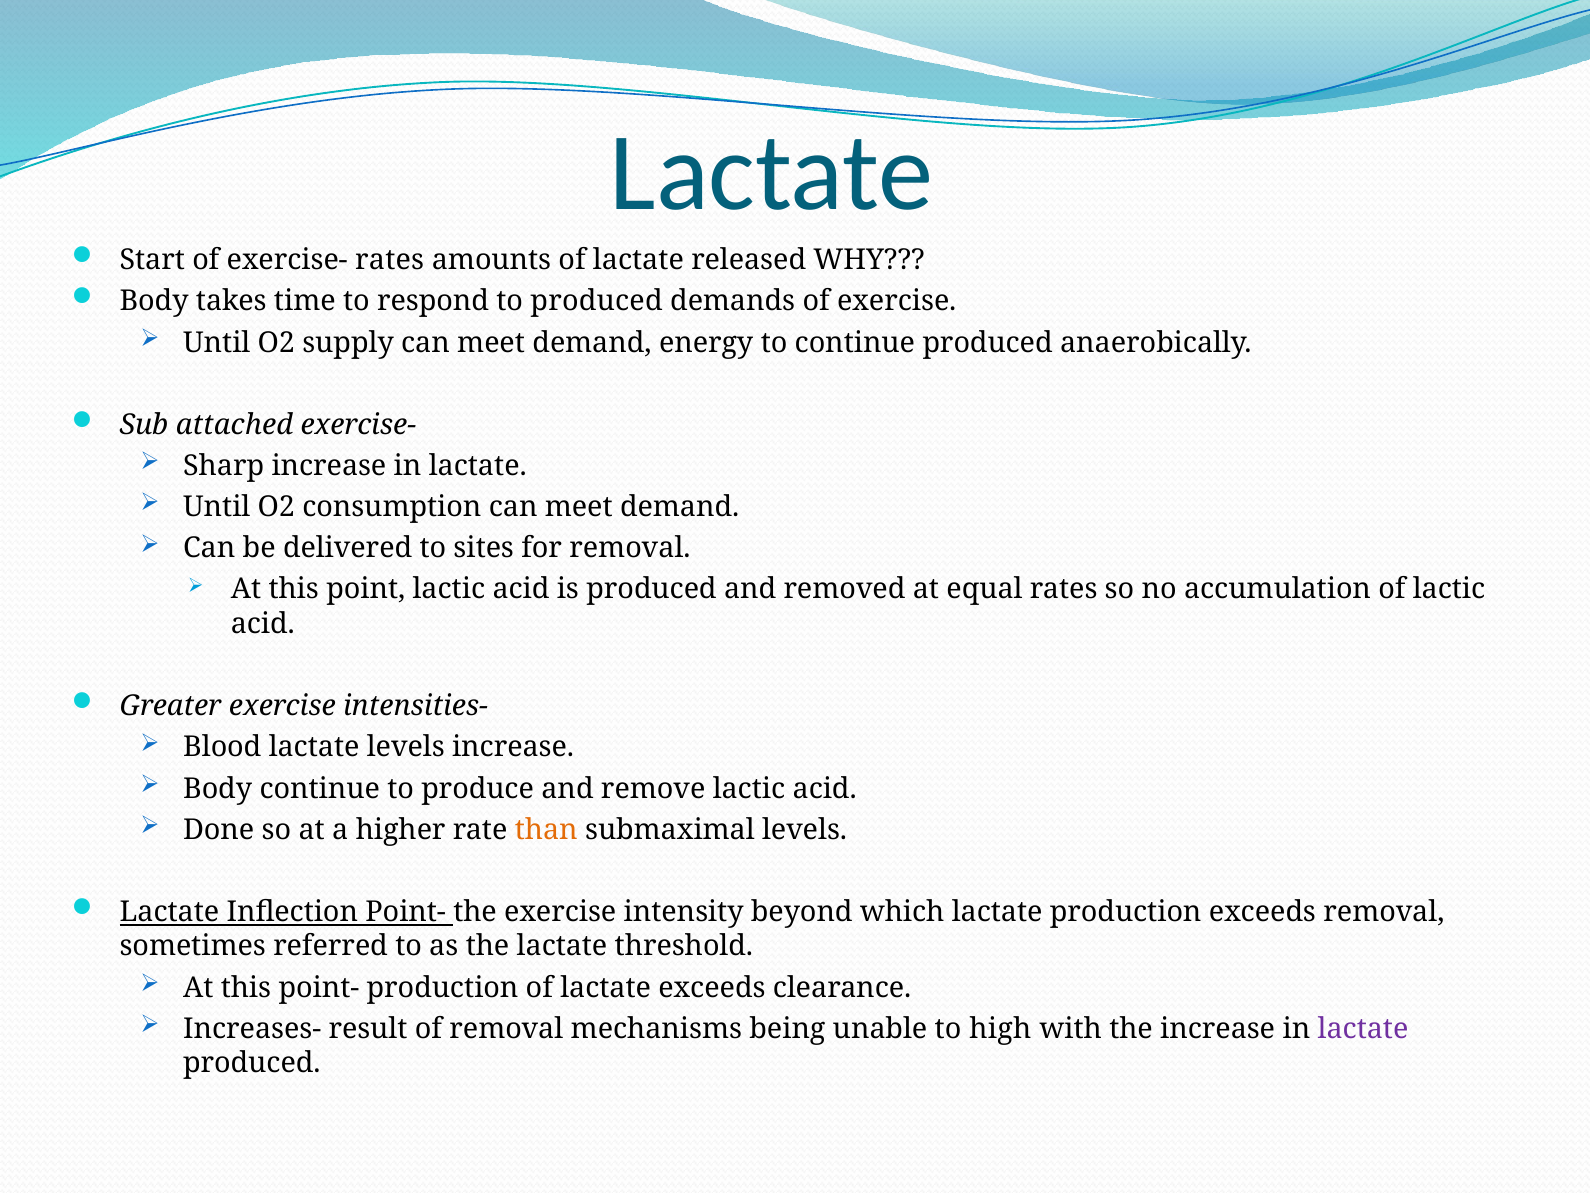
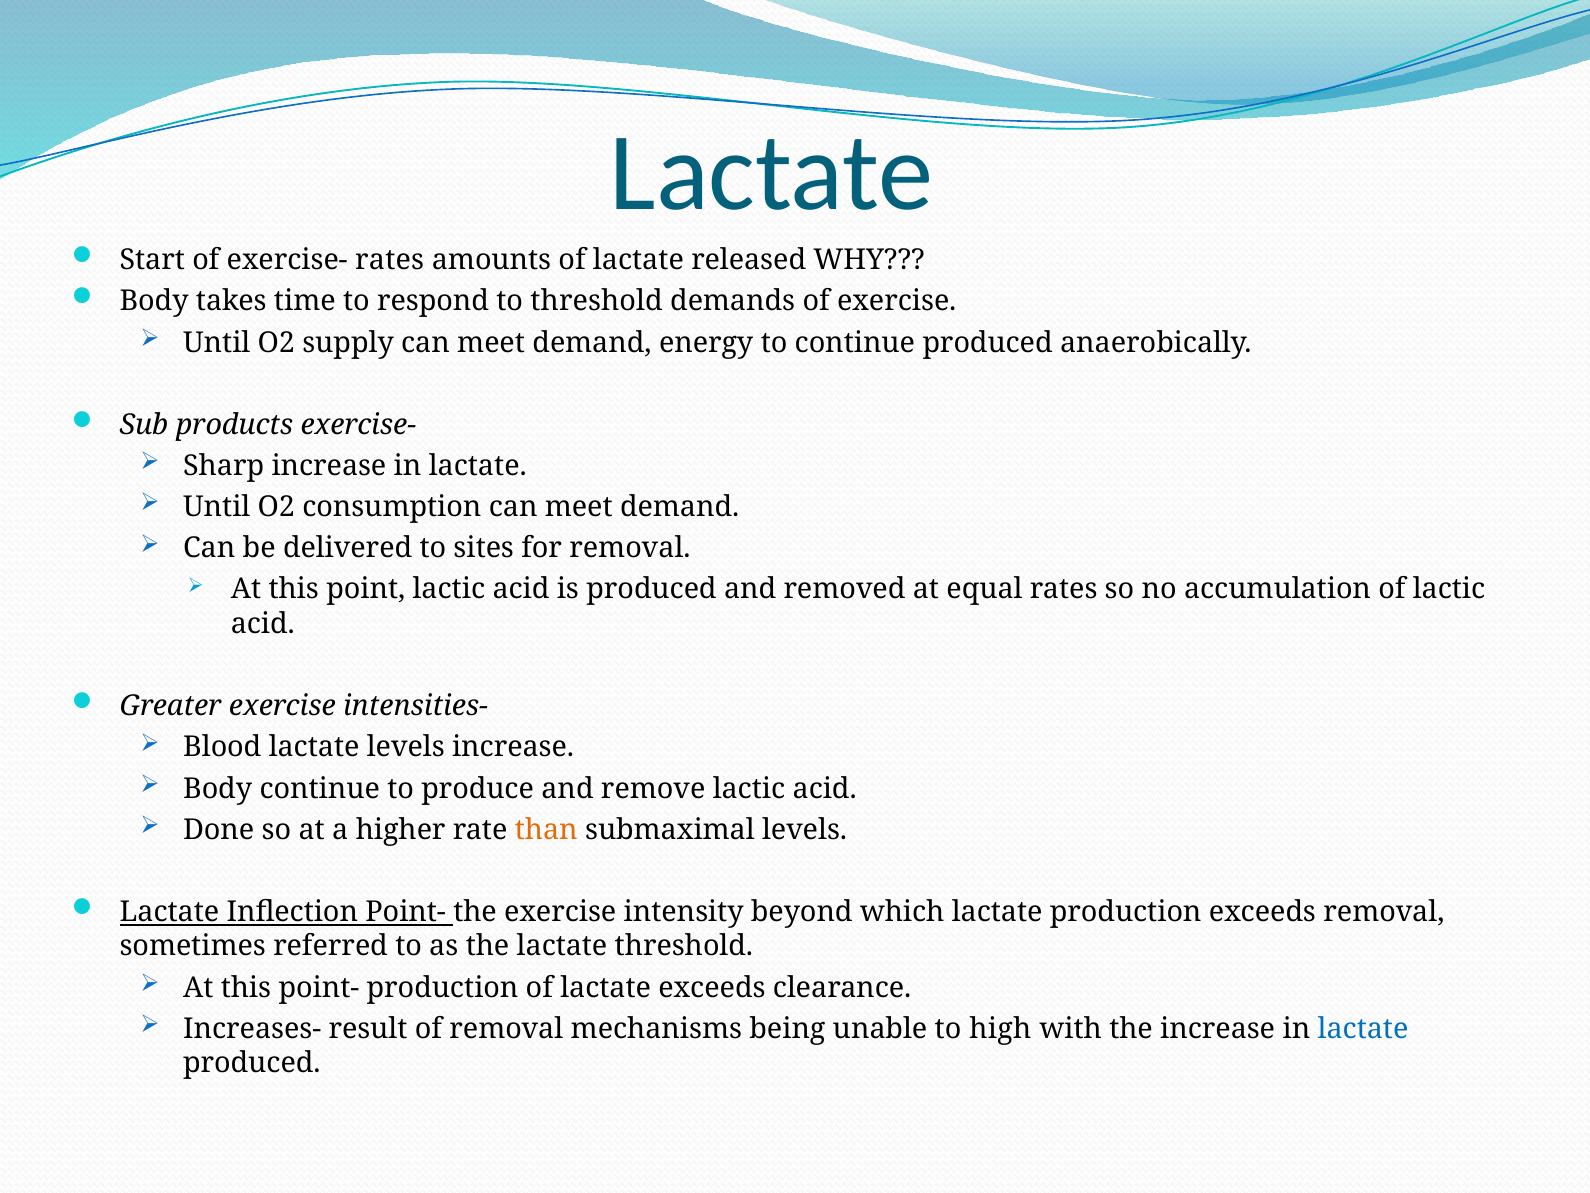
to produced: produced -> threshold
attached: attached -> products
lactate at (1363, 1028) colour: purple -> blue
